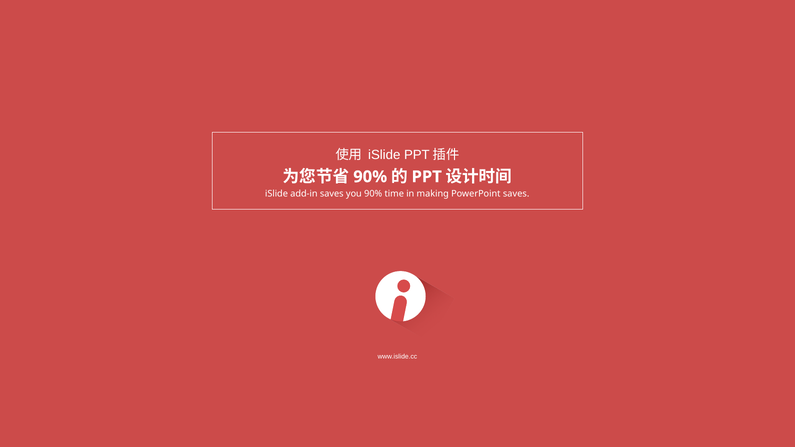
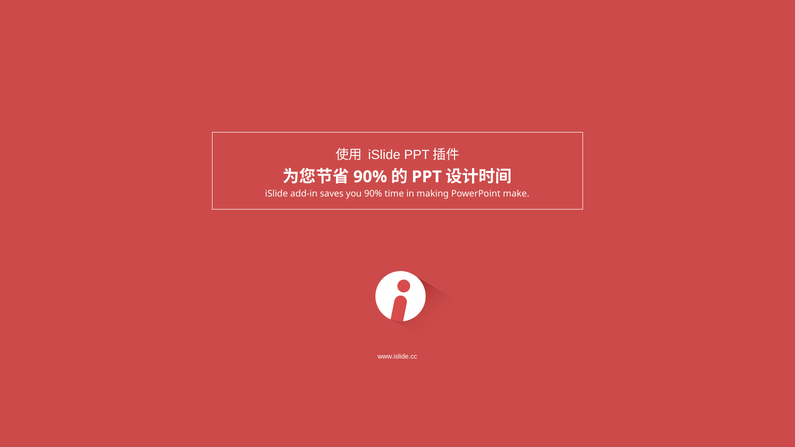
PowerPoint saves: saves -> make
